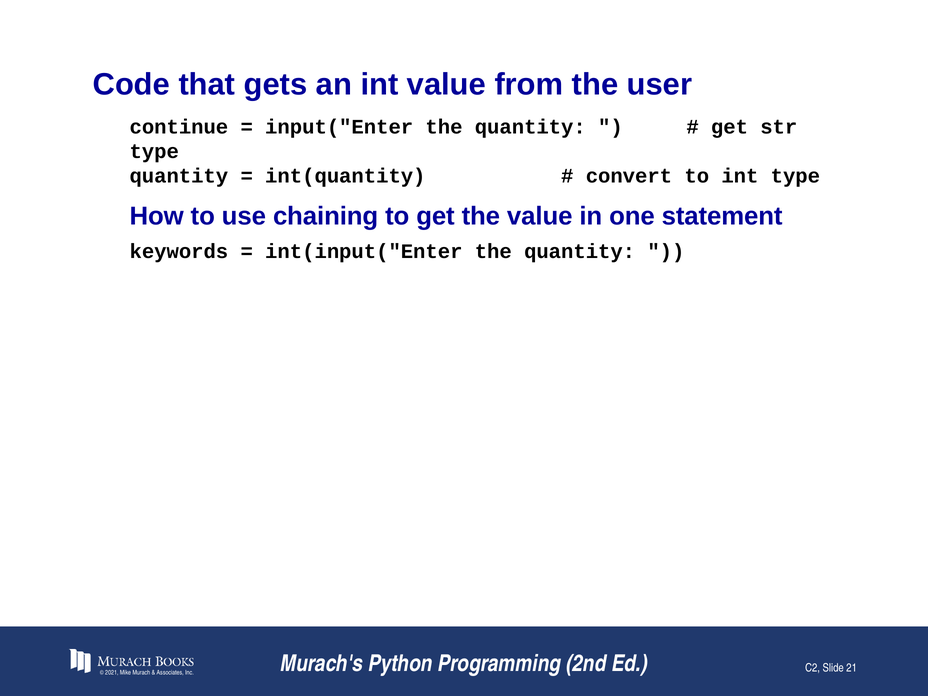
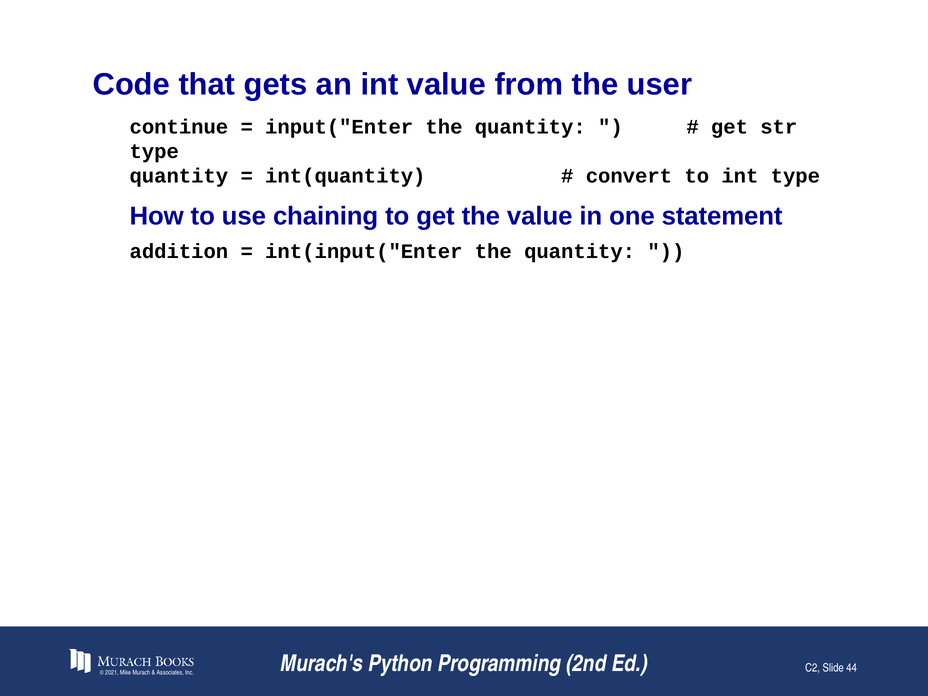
keywords: keywords -> addition
21: 21 -> 44
